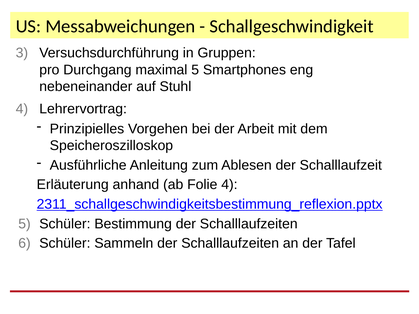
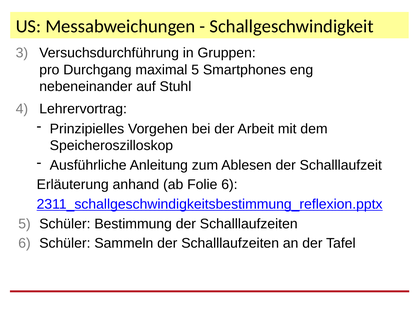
Folie 4: 4 -> 6
